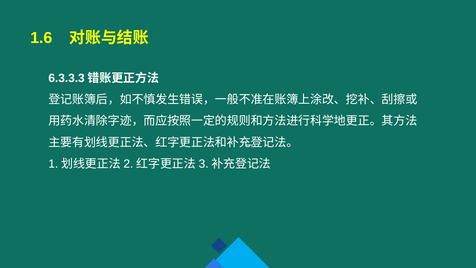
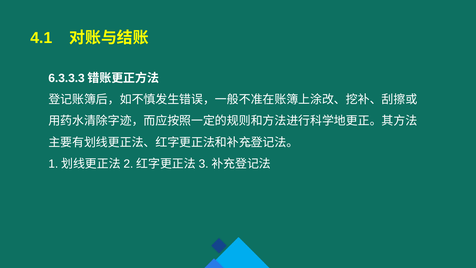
1.6: 1.6 -> 4.1
